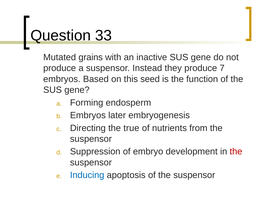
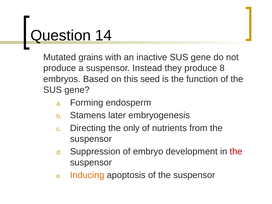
33: 33 -> 14
7: 7 -> 8
Embryos at (88, 115): Embryos -> Stamens
true: true -> only
Inducing colour: blue -> orange
